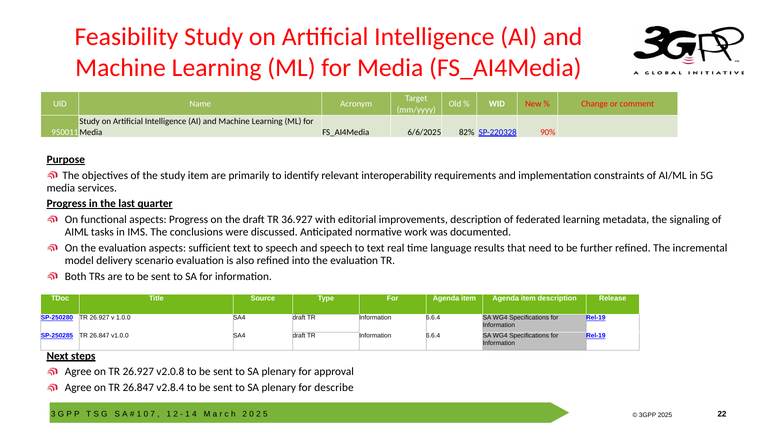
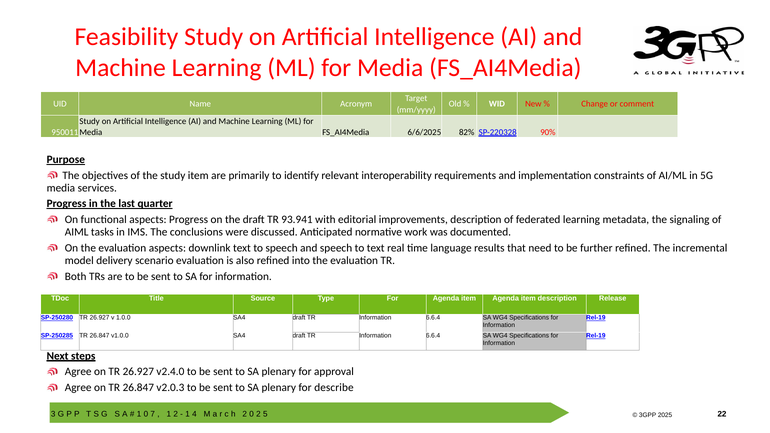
36.927: 36.927 -> 93.941
sufficient: sufficient -> downlink
v2.0.8: v2.0.8 -> v2.4.0
v2.8.4: v2.8.4 -> v2.0.3
